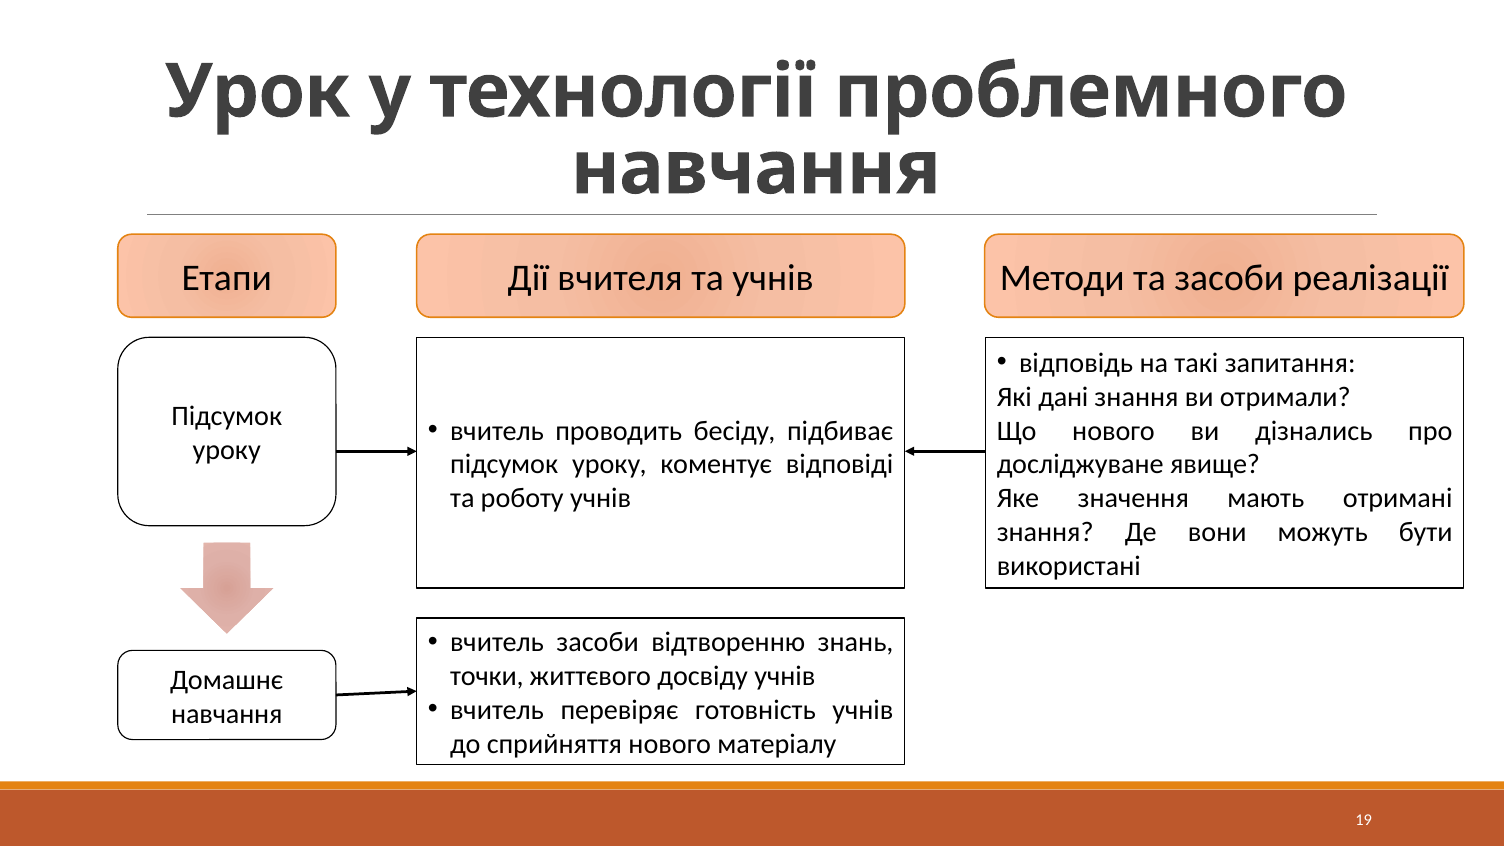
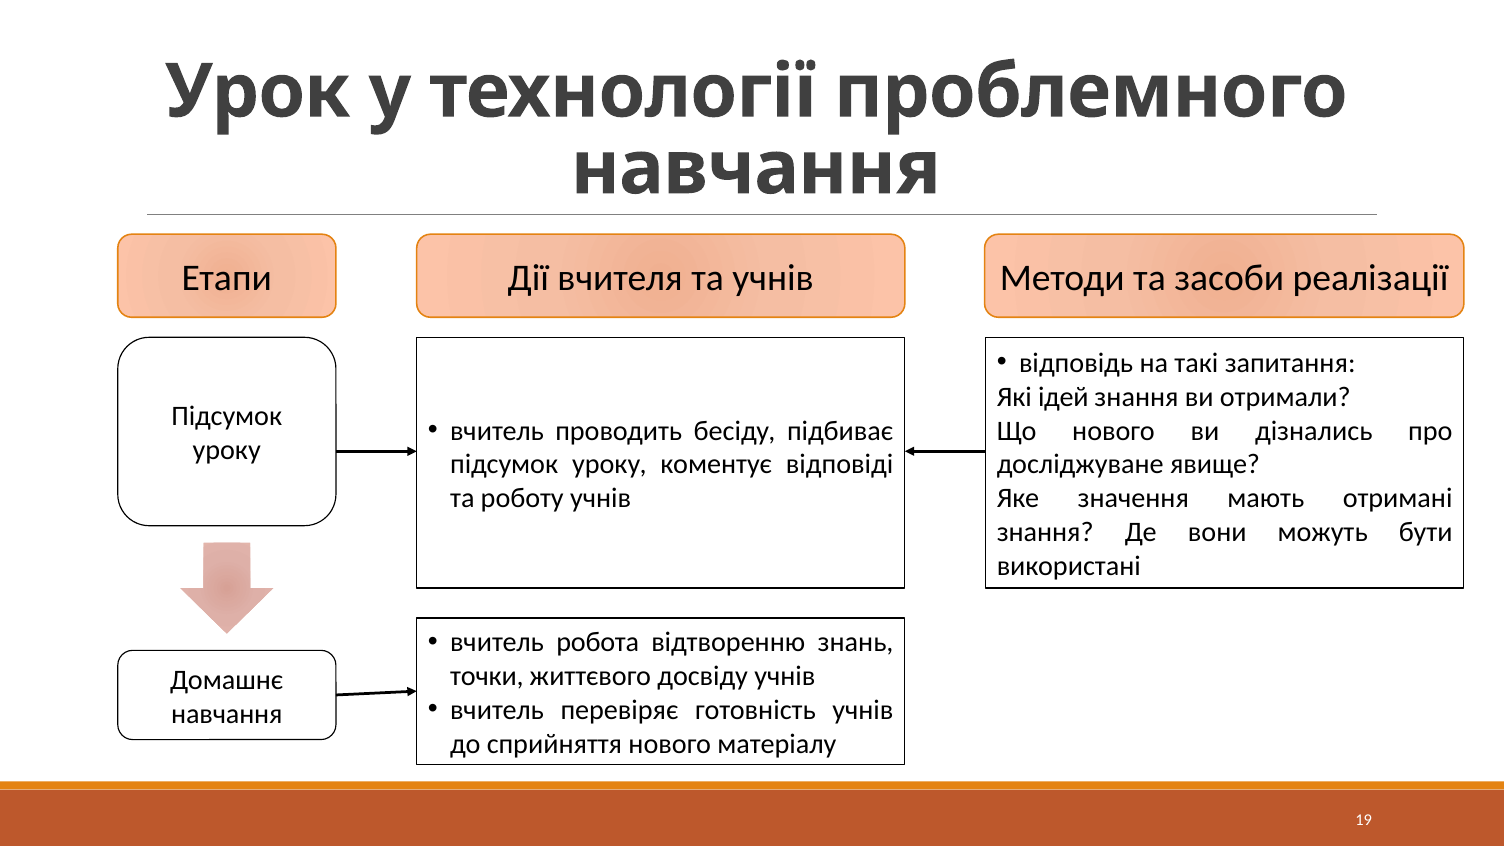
дані: дані -> ідей
вчитель засоби: засоби -> робота
